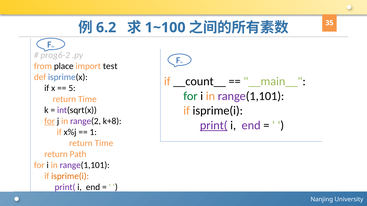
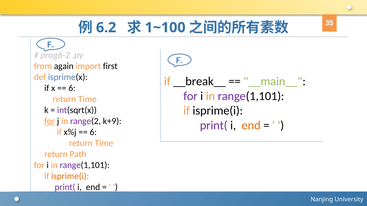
place: place -> again
test: test -> first
__count__: __count__ -> __break__
5 at (72, 88): 5 -> 6
for at (190, 96) colour: green -> purple
k+8: k+8 -> k+9
print( at (214, 126) underline: present -> none
end at (251, 126) colour: purple -> orange
1 at (93, 132): 1 -> 6
